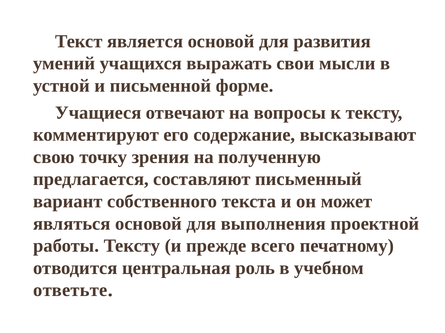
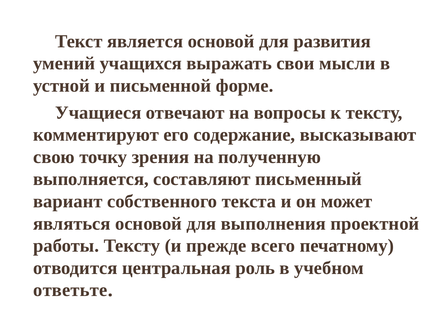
предлагается: предлагается -> выполняется
